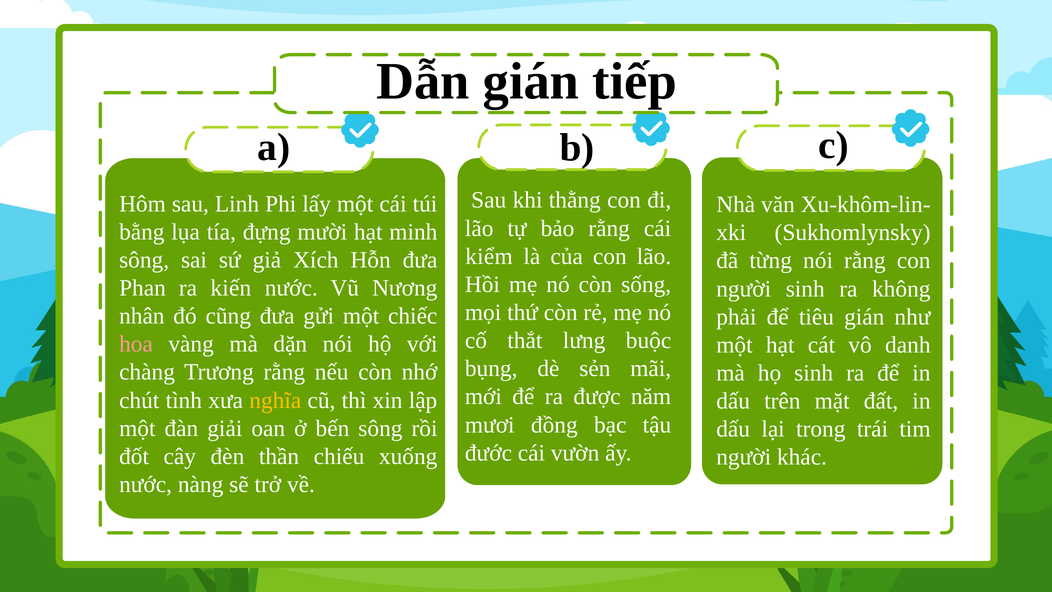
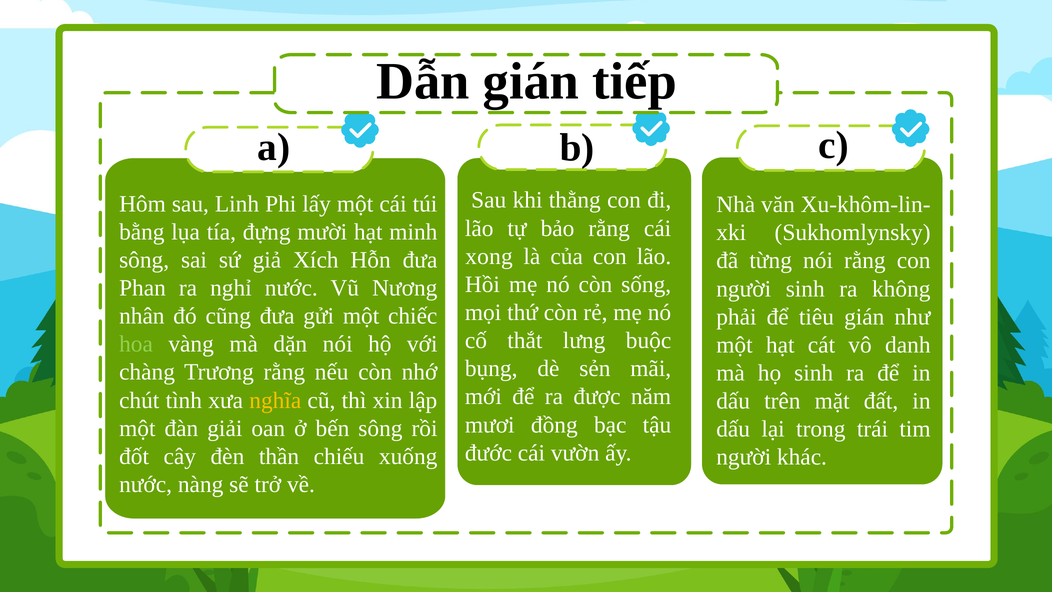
kiểm: kiểm -> xong
kiến: kiến -> nghỉ
hoa colour: pink -> light green
